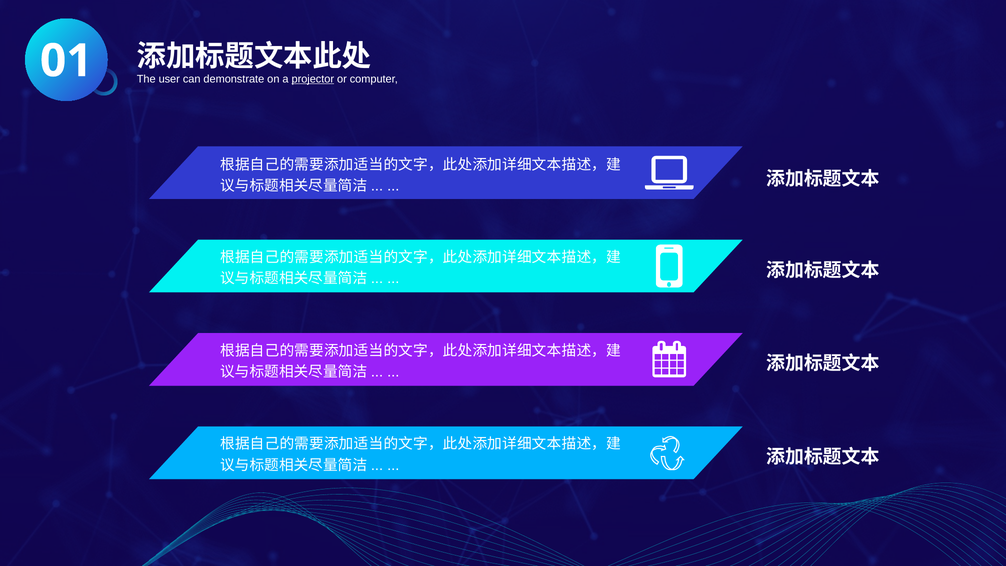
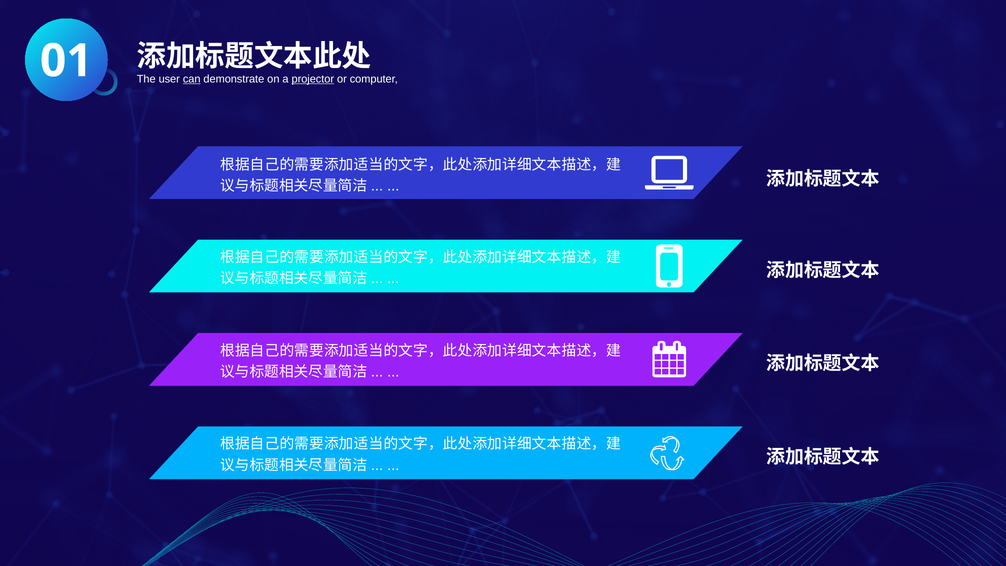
can underline: none -> present
